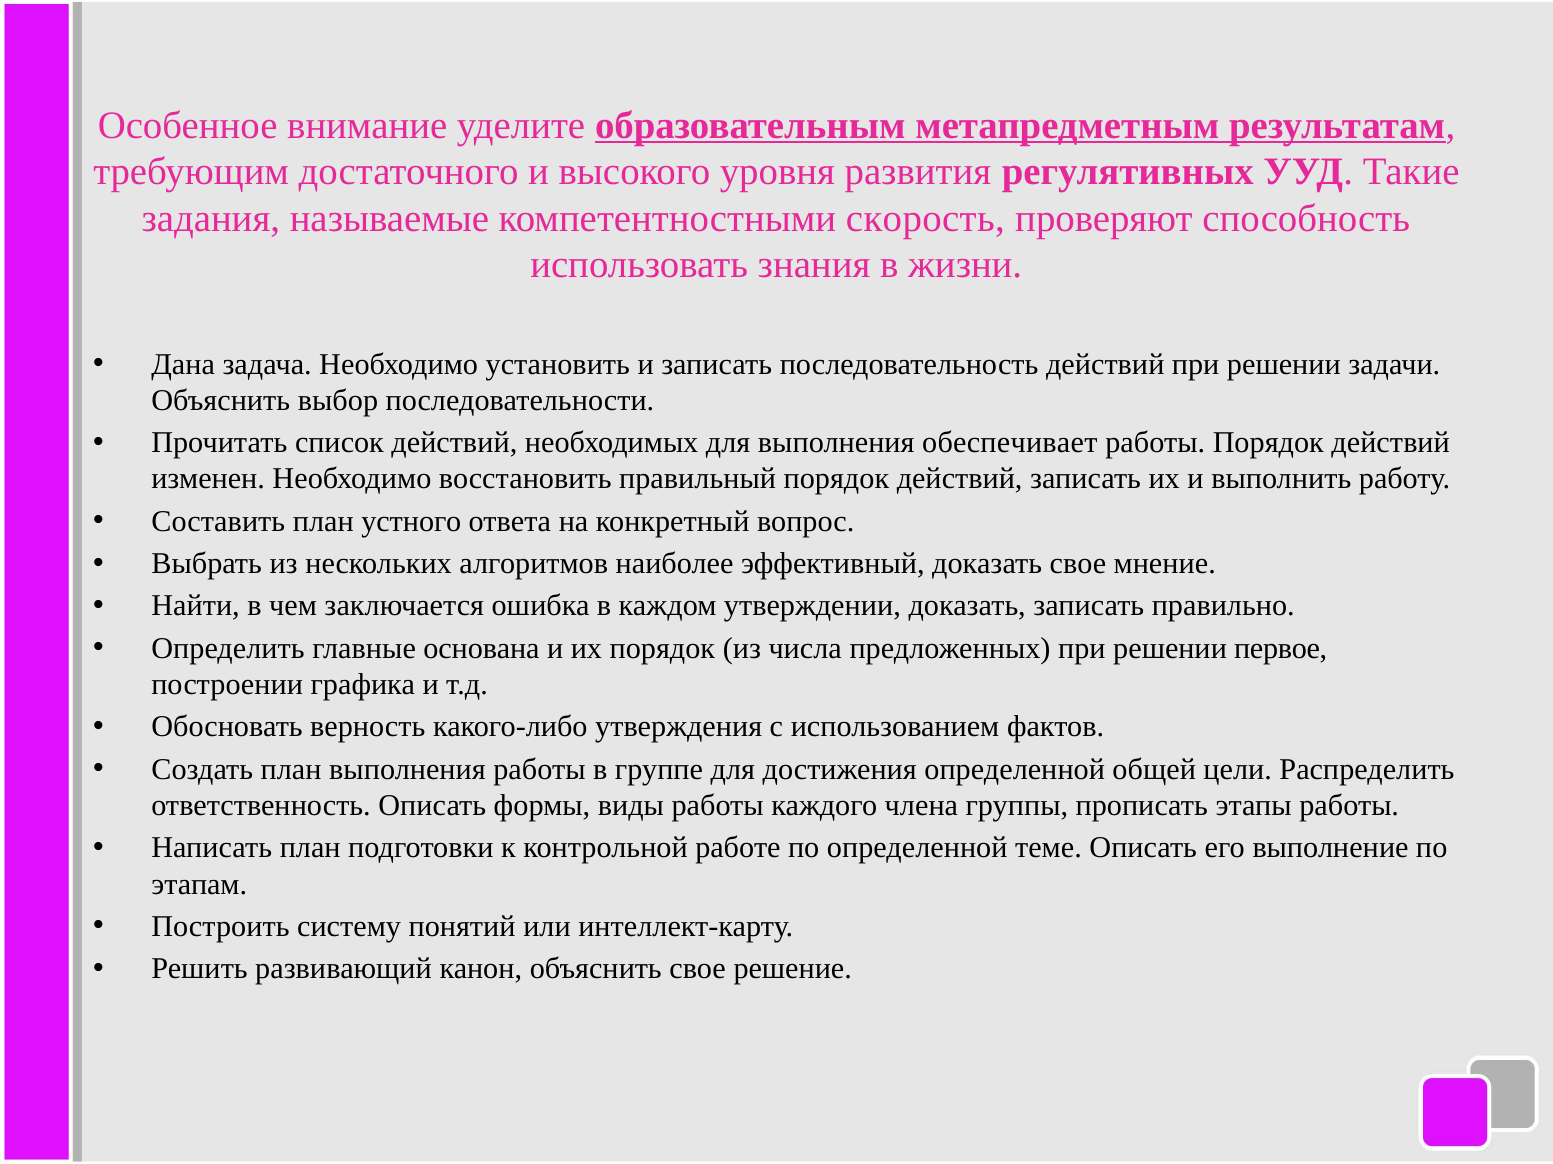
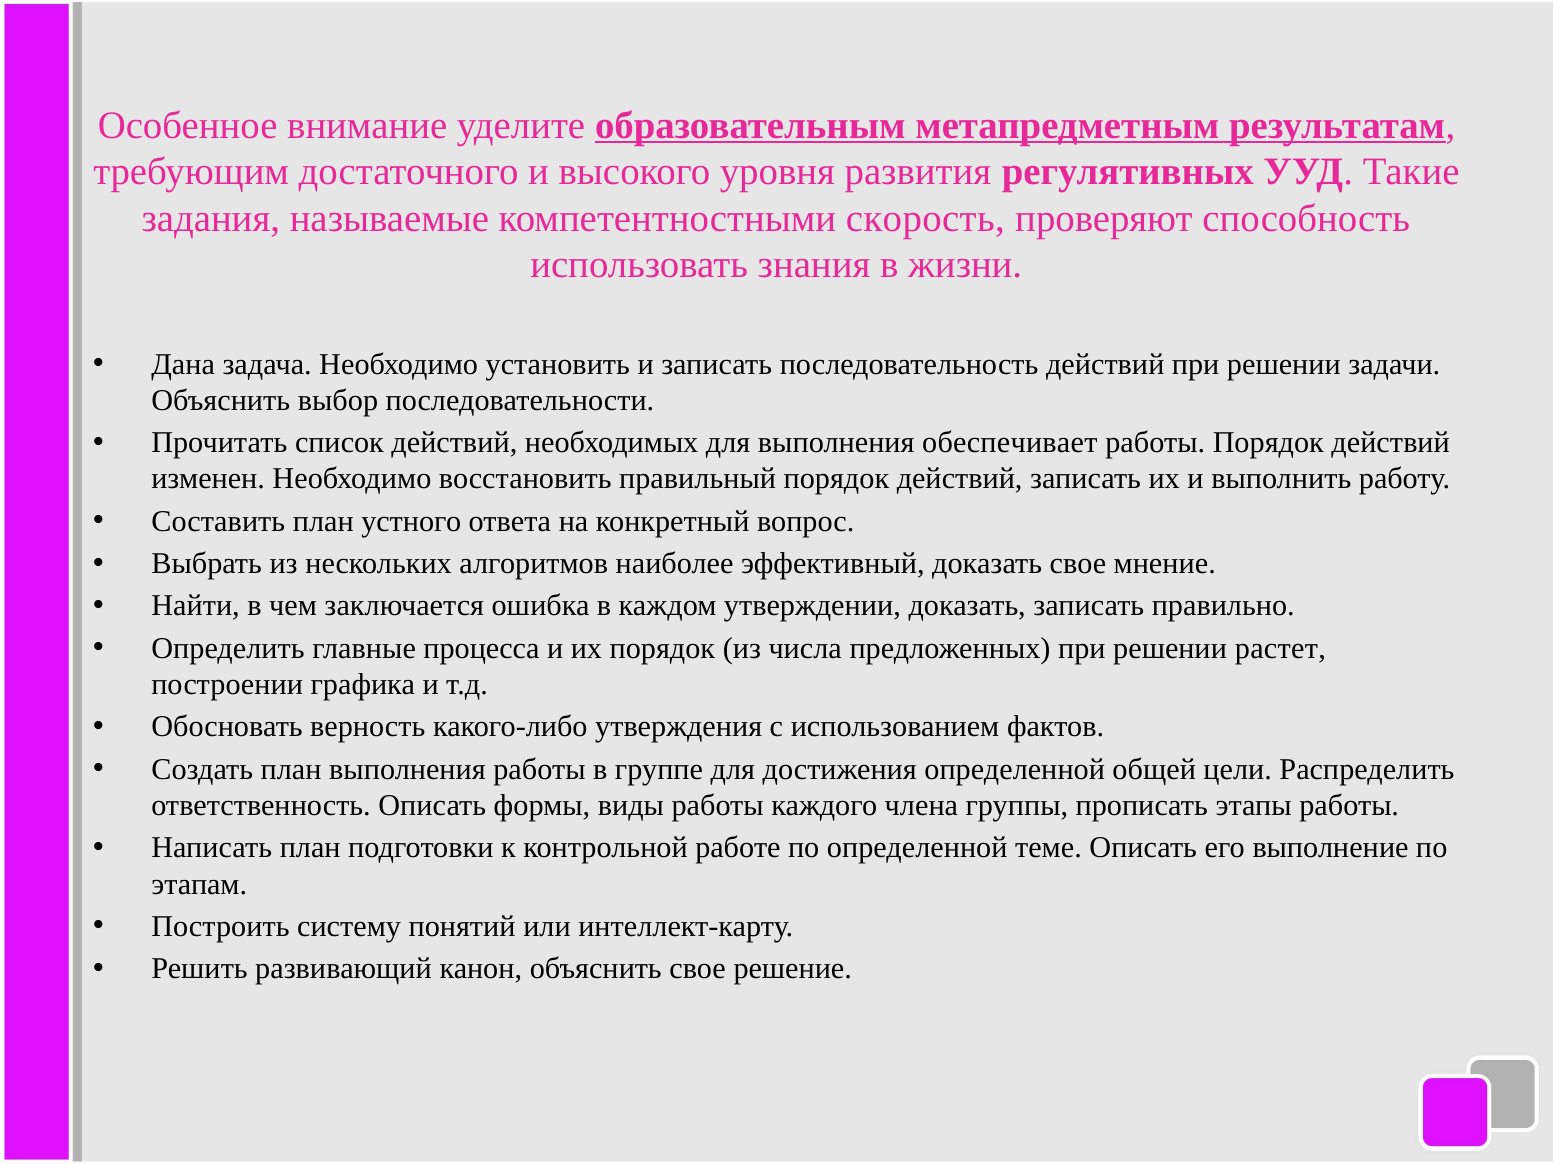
основана: основана -> процесса
первое: первое -> растет
